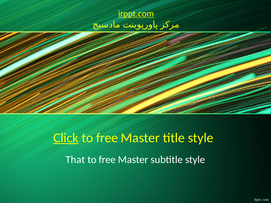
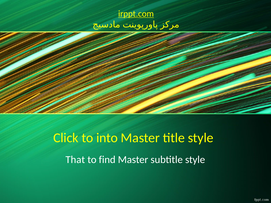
Click underline: present -> none
free at (107, 138): free -> into
free at (107, 160): free -> find
